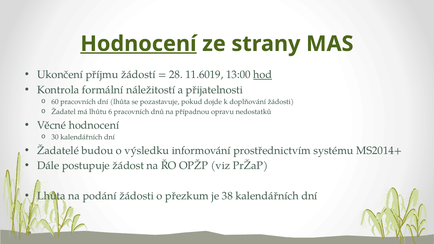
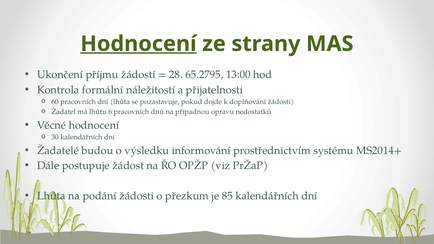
11.6019: 11.6019 -> 65.2795
hod underline: present -> none
38: 38 -> 85
